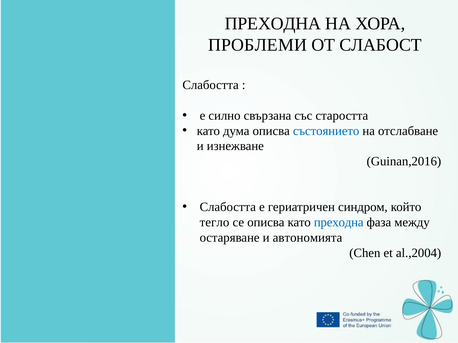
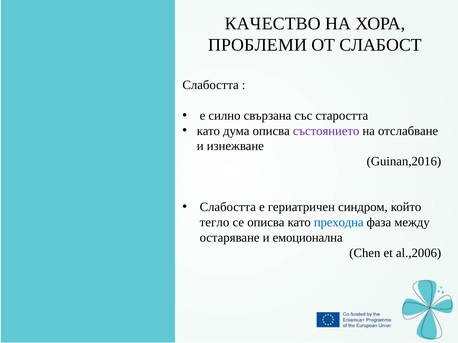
ПРЕХОДНА at (273, 24): ПРЕХОДНА -> КАЧЕСТВО
състоянието colour: blue -> purple
автономията: автономията -> емоционална
al.,2004: al.,2004 -> al.,2006
